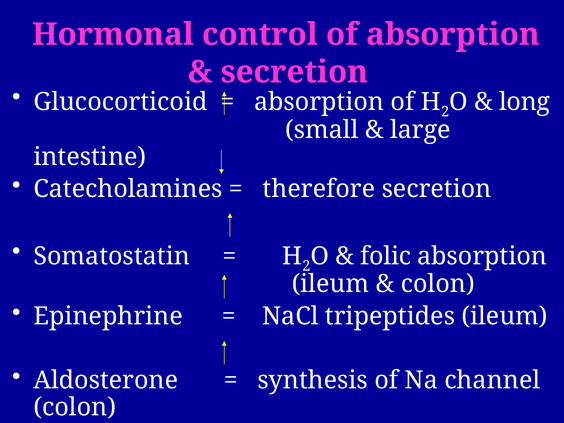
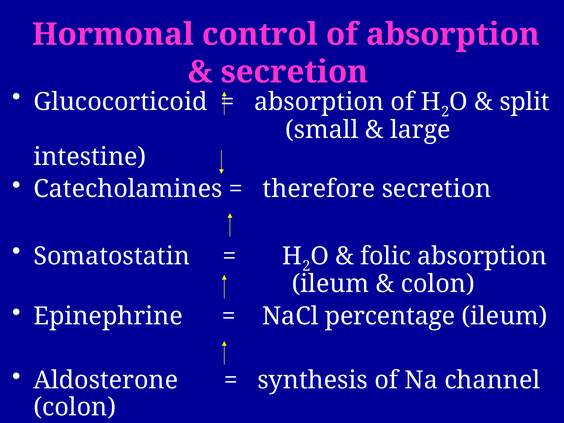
long: long -> split
tripeptides: tripeptides -> percentage
